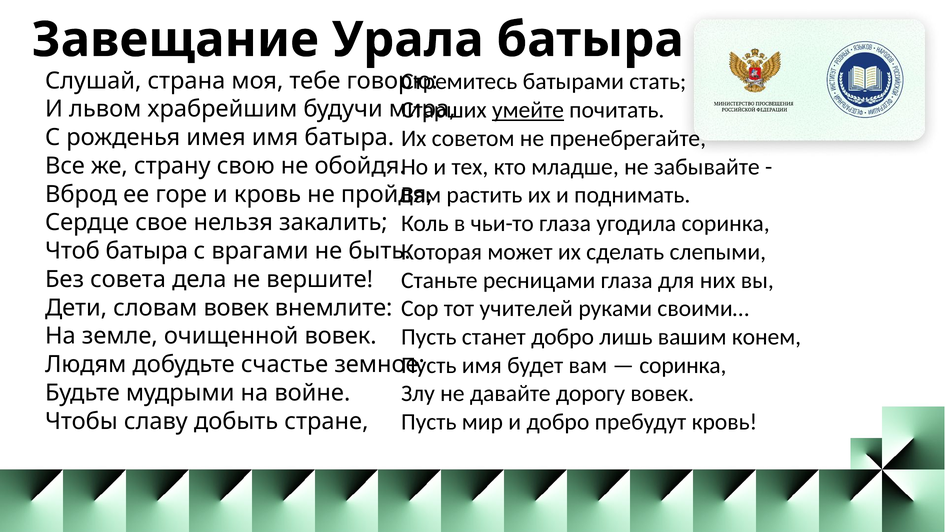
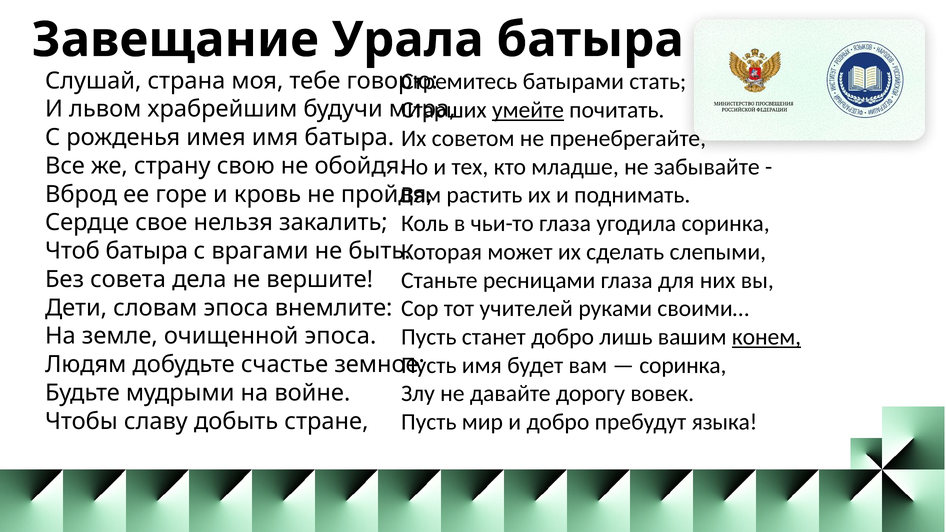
словам вовек: вовек -> эпоса
конем underline: none -> present
очищенной вовек: вовек -> эпоса
пребудут кровь: кровь -> языка
